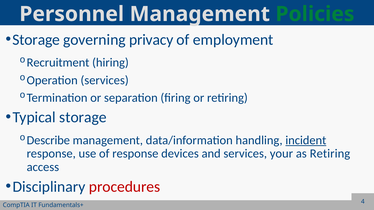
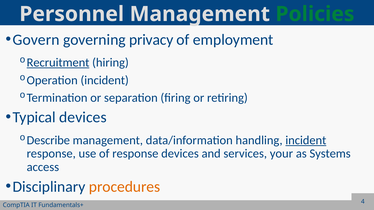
Storage at (36, 40): Storage -> Govern
Recruitment underline: none -> present
Operation services: services -> incident
Typical storage: storage -> devices
as Retiring: Retiring -> Systems
procedures colour: red -> orange
